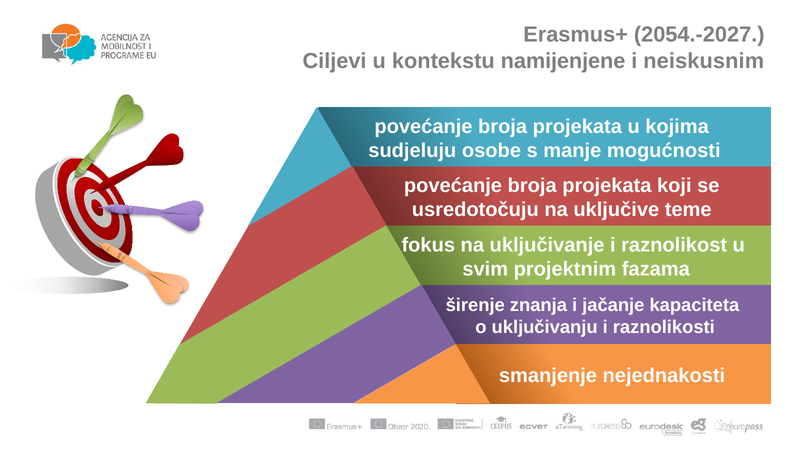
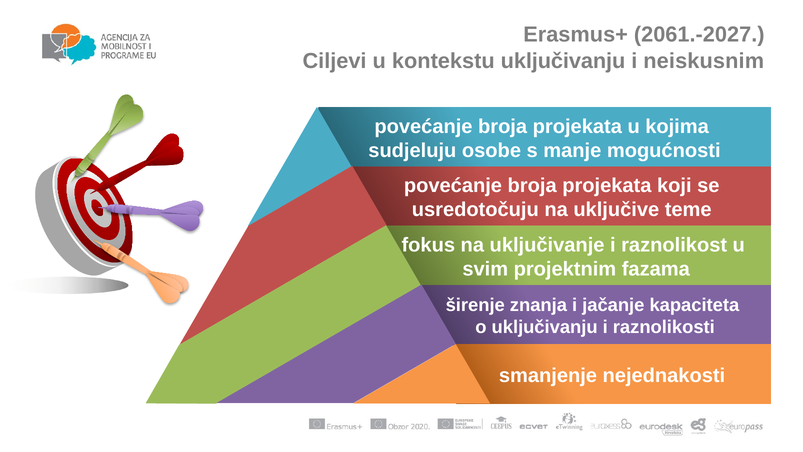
2054.-2027: 2054.-2027 -> 2061.-2027
kontekstu namijenjene: namijenjene -> uključivanju
